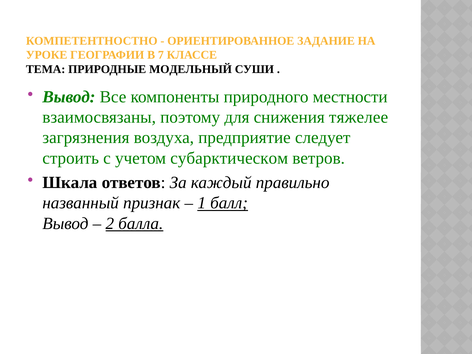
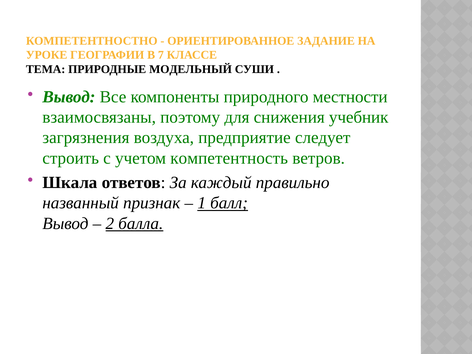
тяжелее: тяжелее -> учебник
субарктическом: субарктическом -> компетентность
